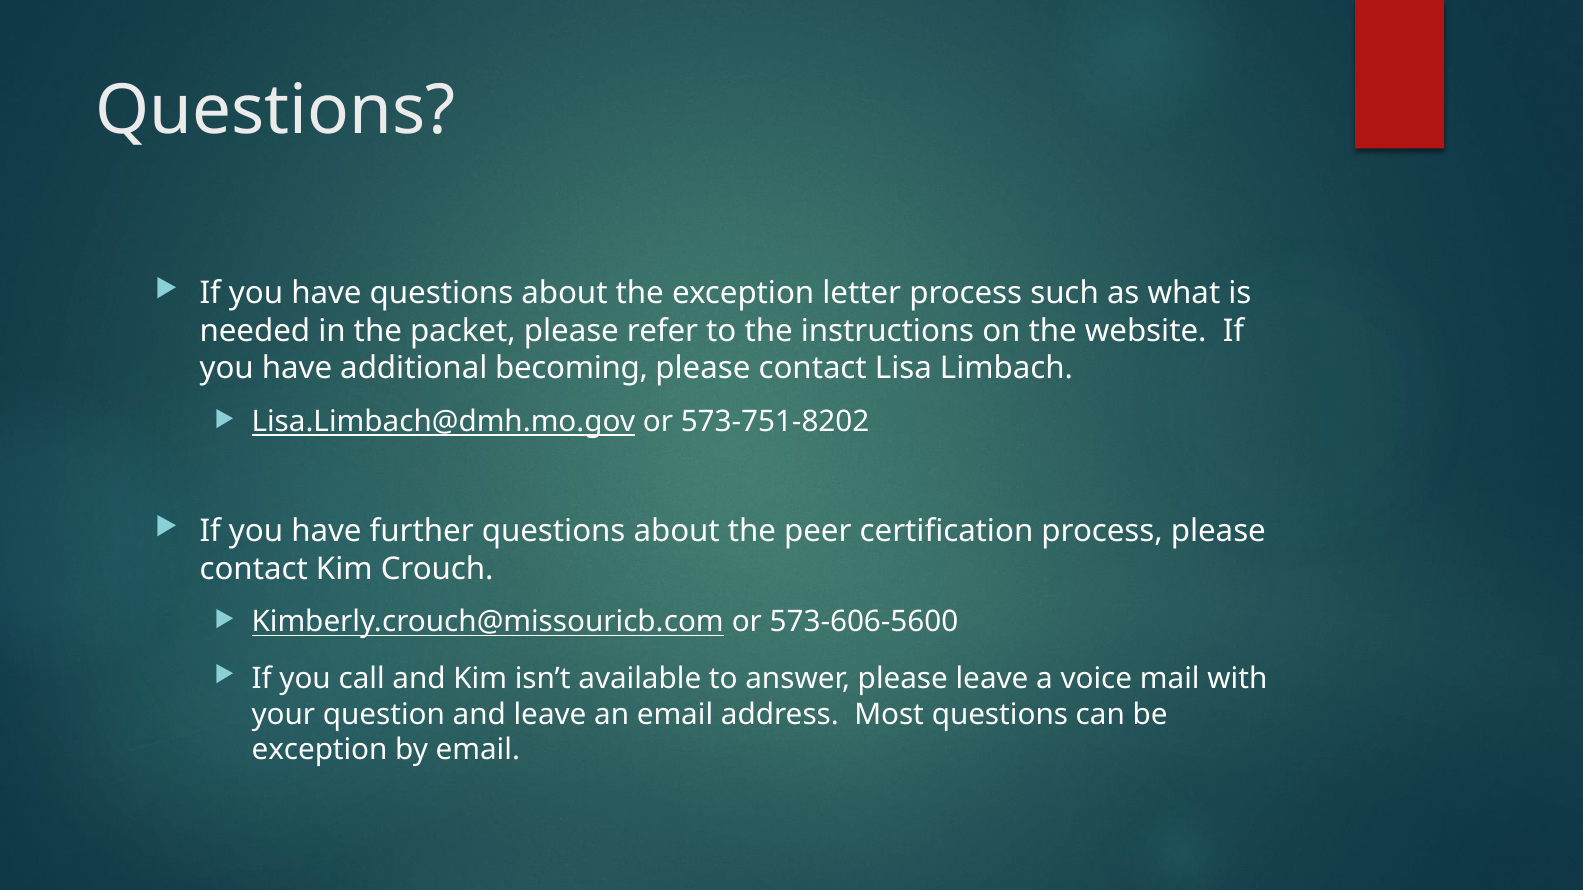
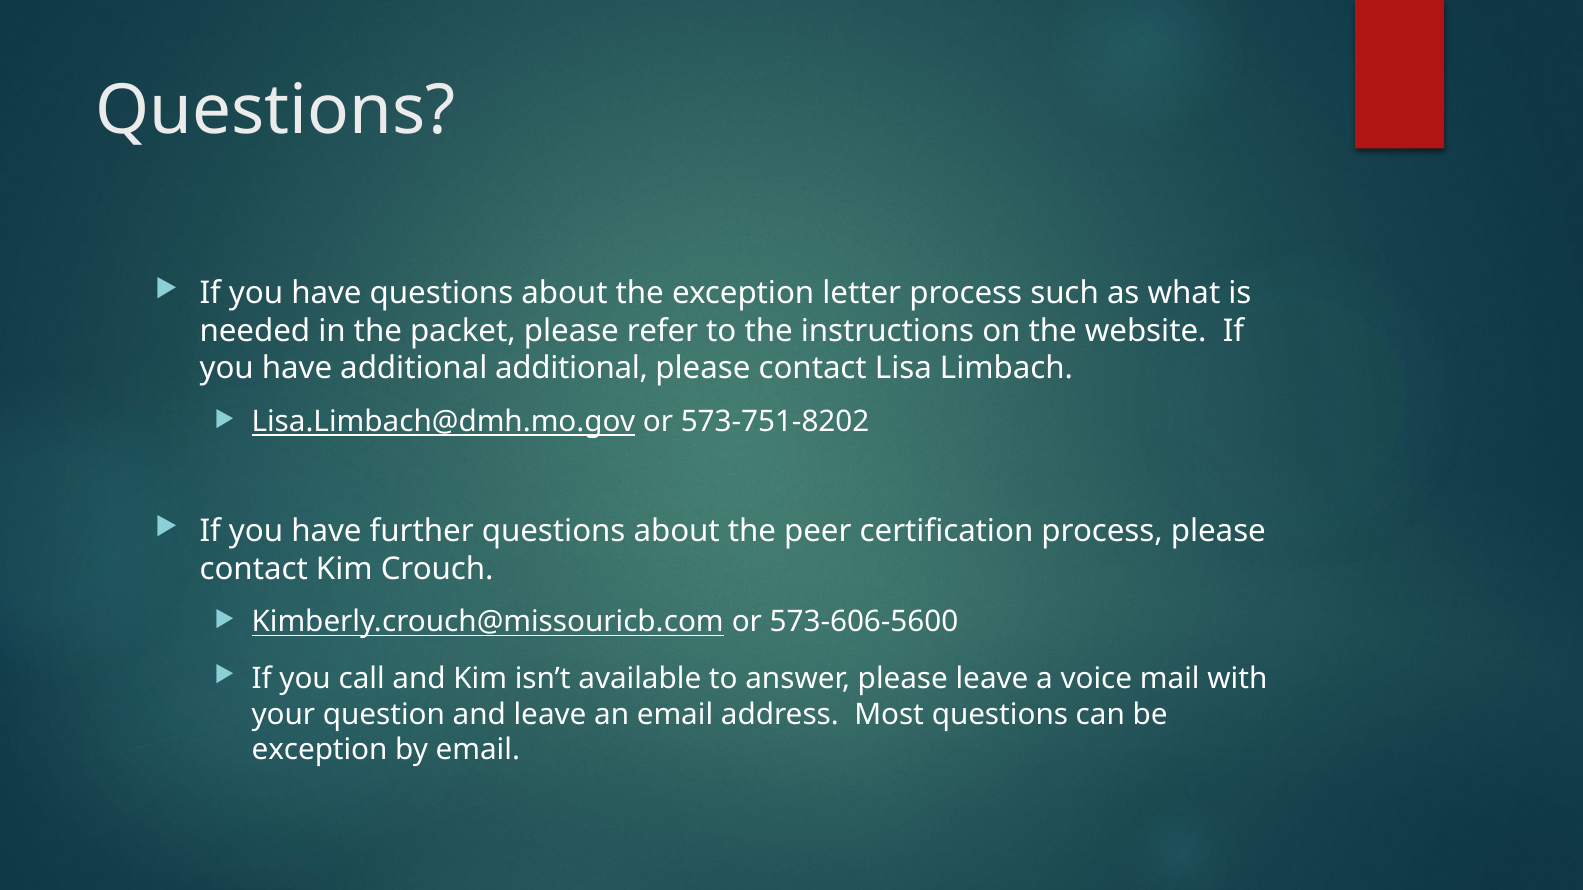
additional becoming: becoming -> additional
